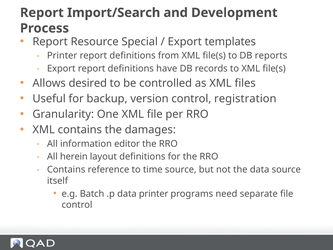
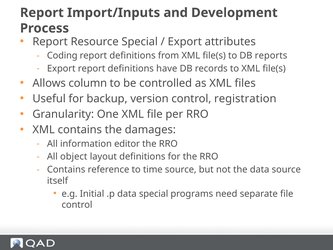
Import/Search: Import/Search -> Import/Inputs
templates: templates -> attributes
Printer at (62, 56): Printer -> Coding
desired: desired -> column
herein: herein -> object
Batch: Batch -> Initial
data printer: printer -> special
